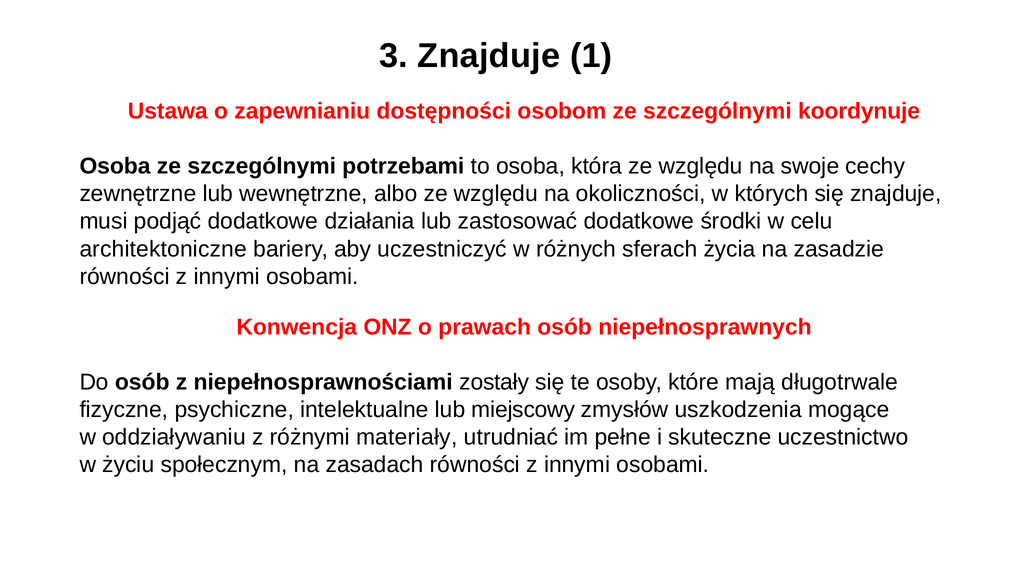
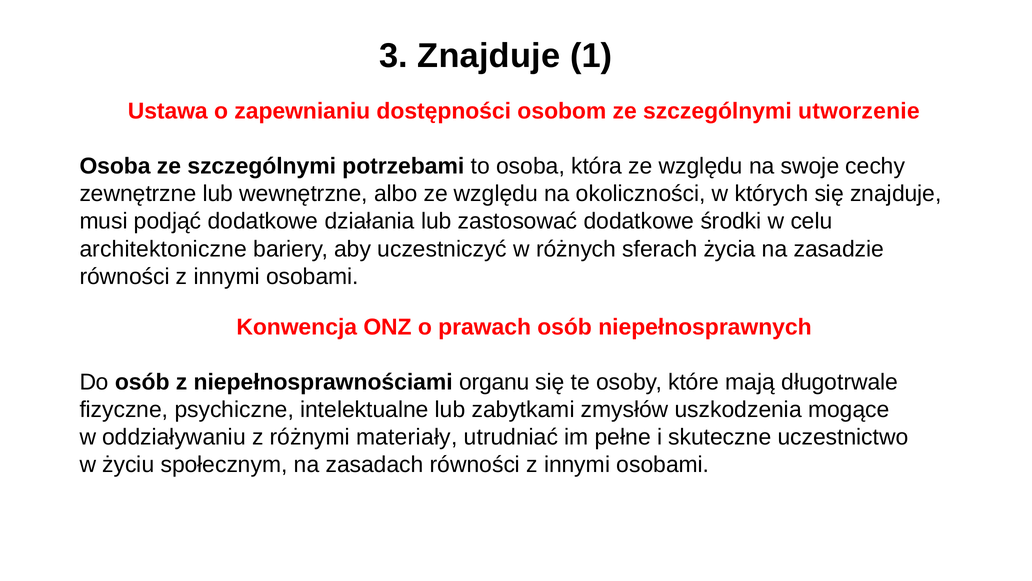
koordynuje: koordynuje -> utworzenie
zostały: zostały -> organu
miejscowy: miejscowy -> zabytkami
